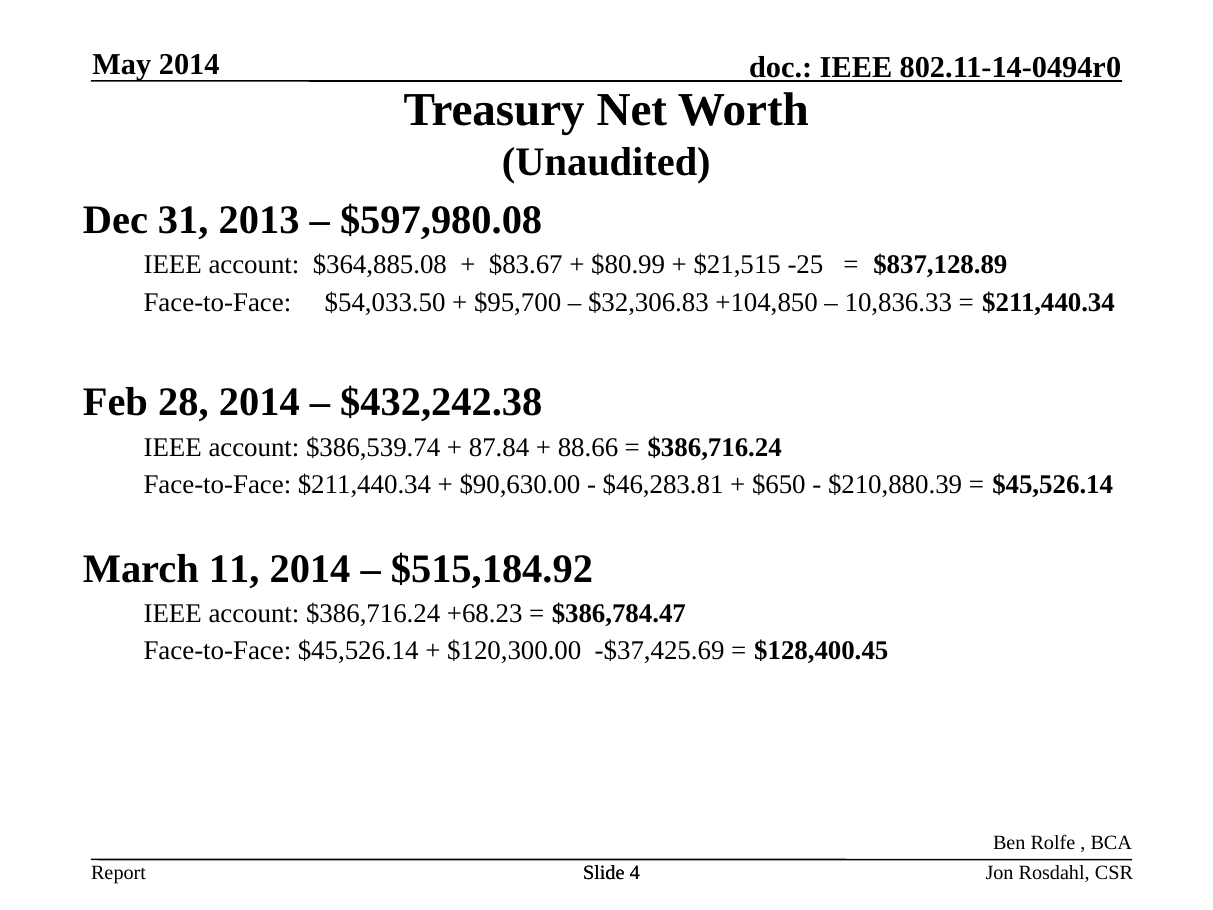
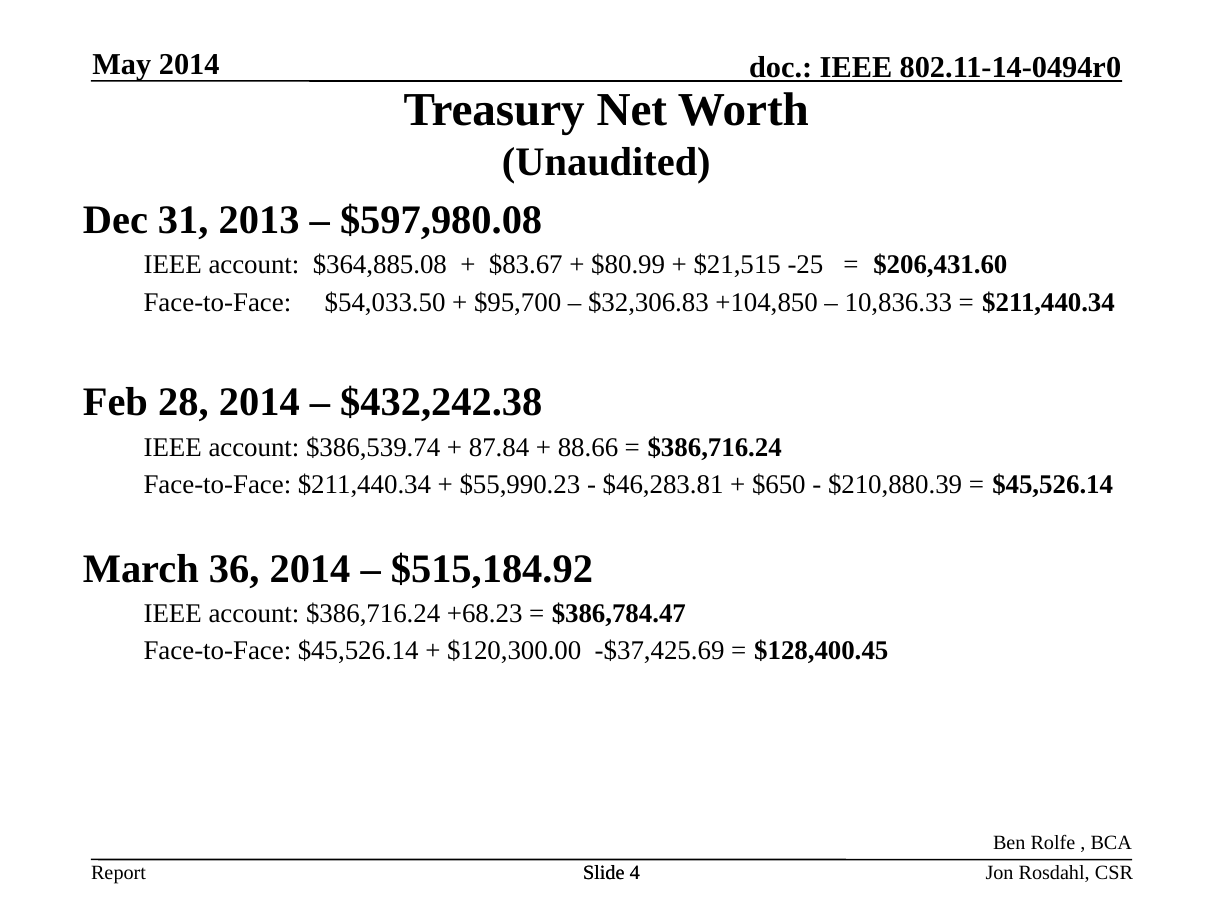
$837,128.89: $837,128.89 -> $206,431.60
$90,630.00: $90,630.00 -> $55,990.23
11: 11 -> 36
